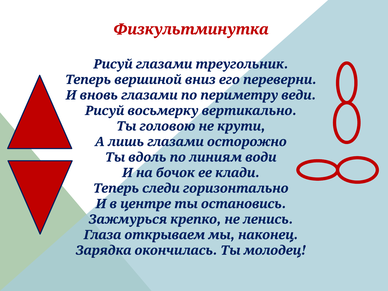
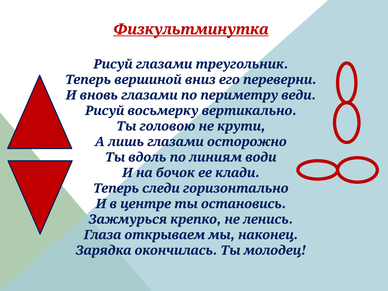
Физкультминутка underline: none -> present
